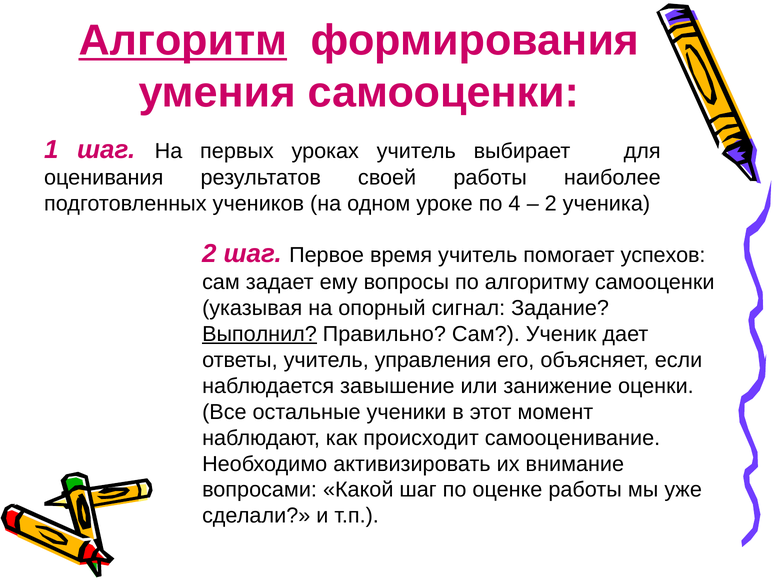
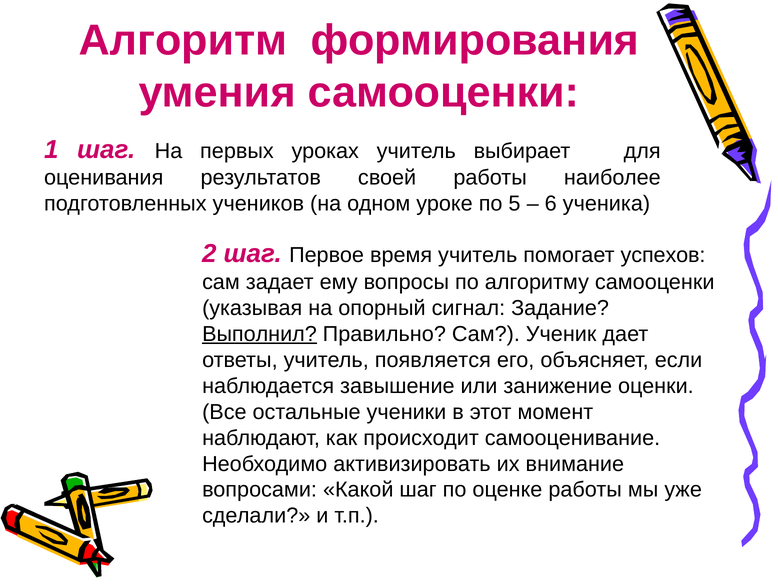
Алгоритм underline: present -> none
4: 4 -> 5
2 at (551, 204): 2 -> 6
управления: управления -> появляется
